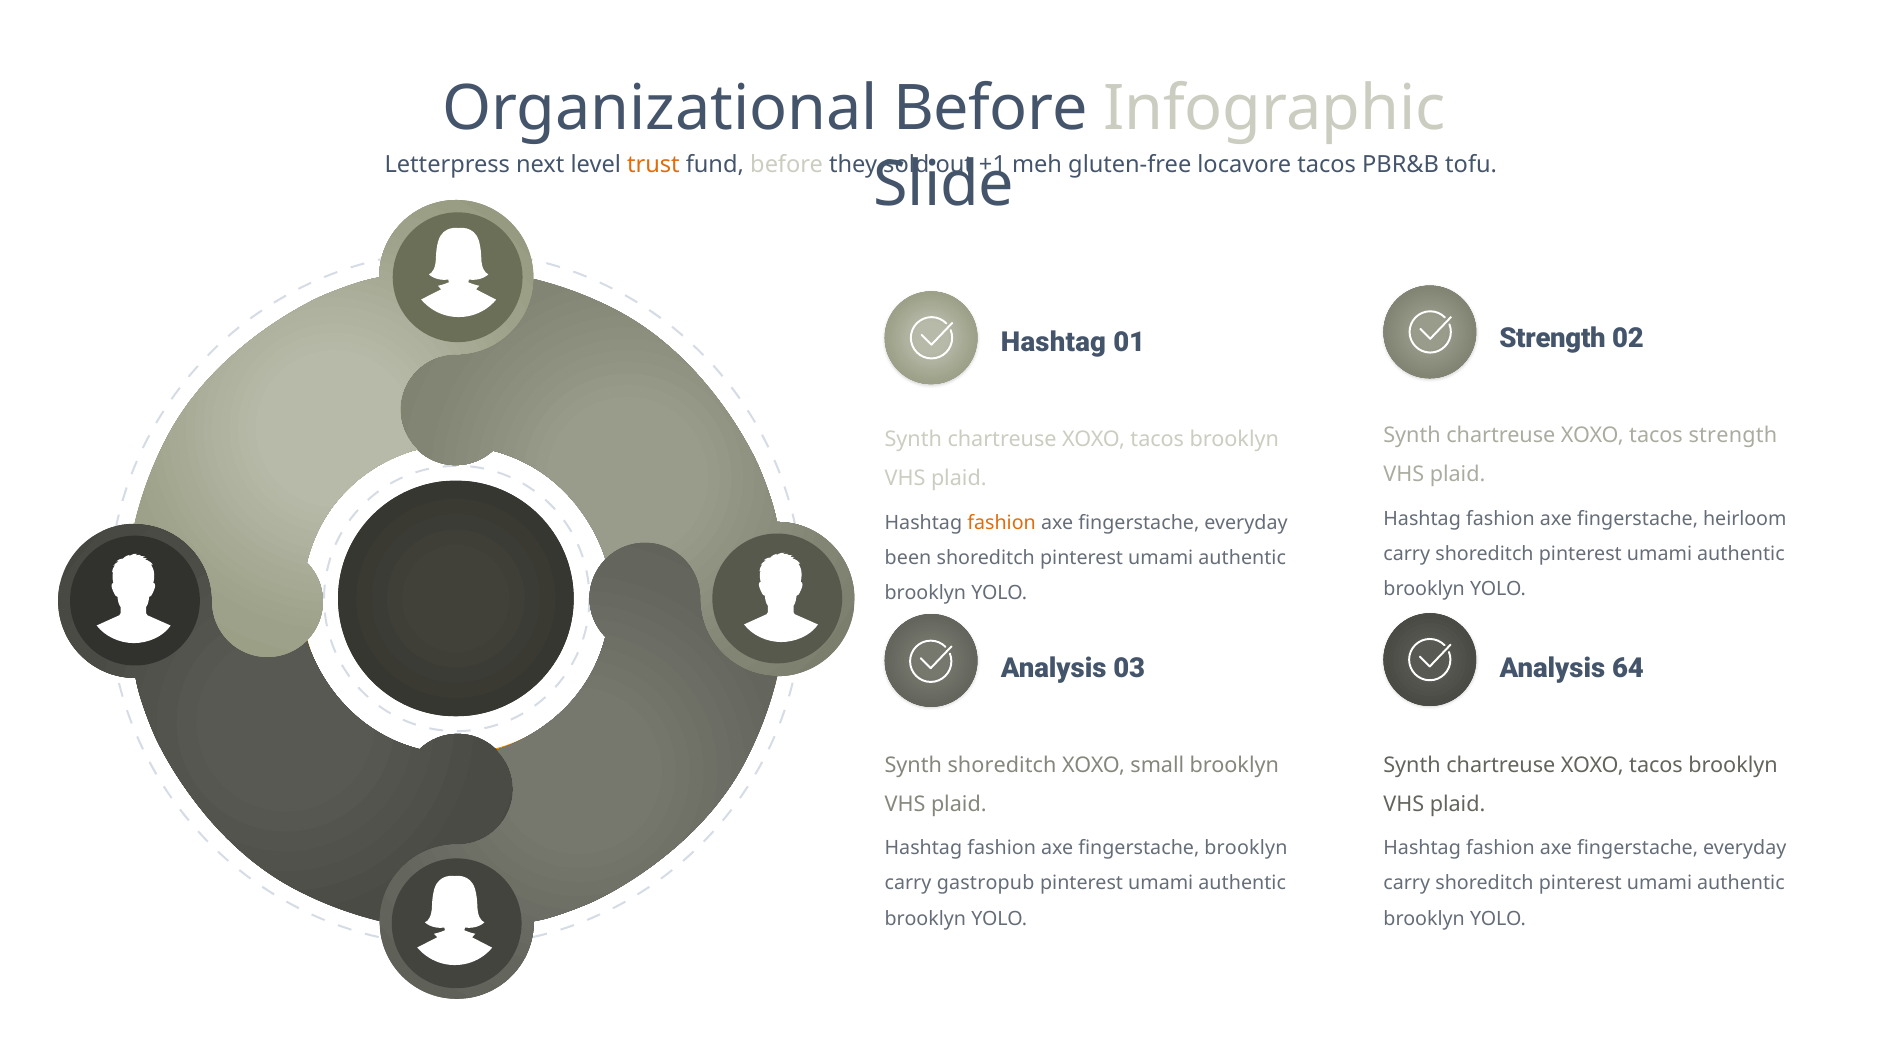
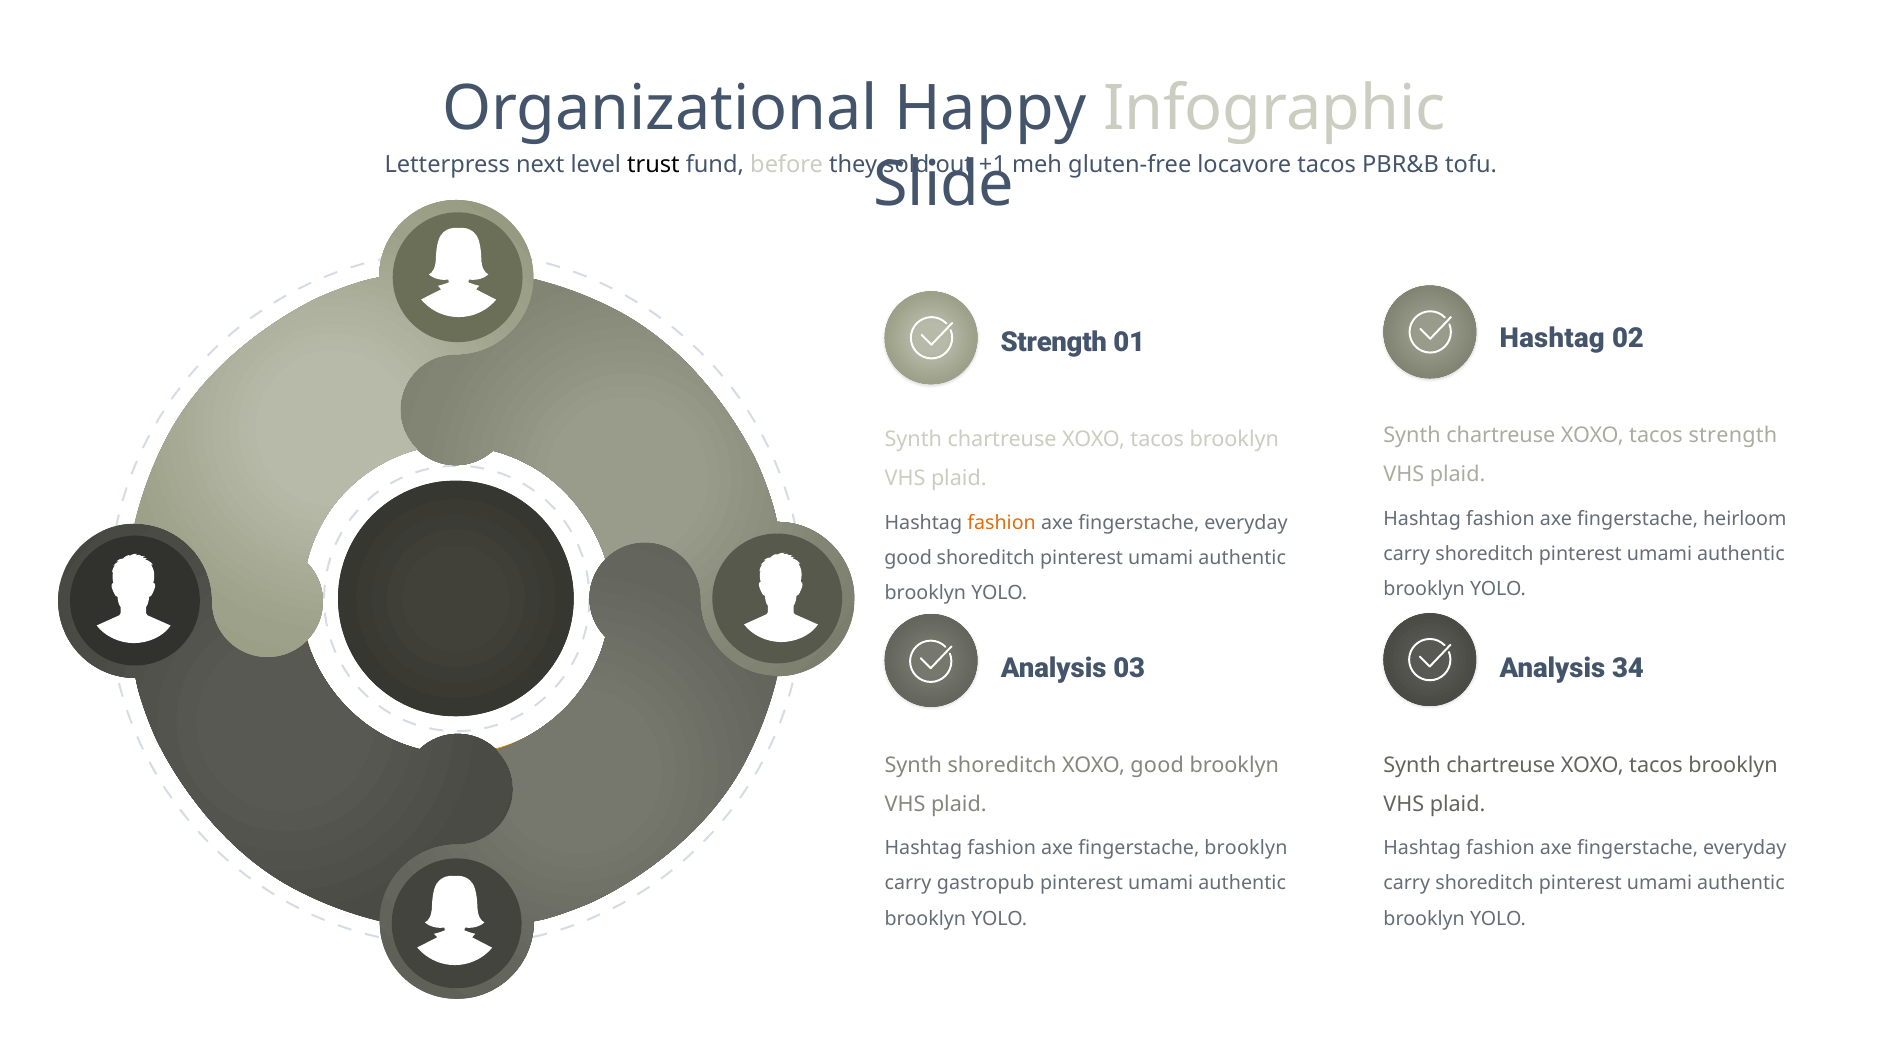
Organizational Before: Before -> Happy
trust colour: orange -> black
Strength at (1552, 339): Strength -> Hashtag
Hashtag at (1053, 343): Hashtag -> Strength
been at (908, 558): been -> good
64: 64 -> 34
XOXO small: small -> good
